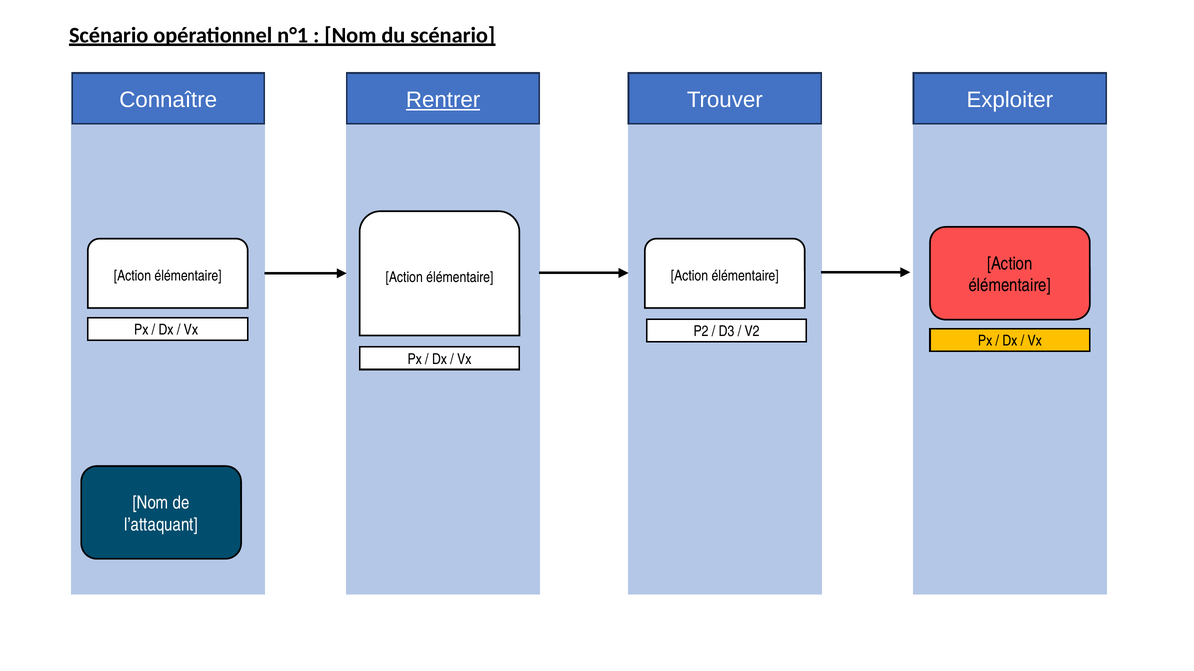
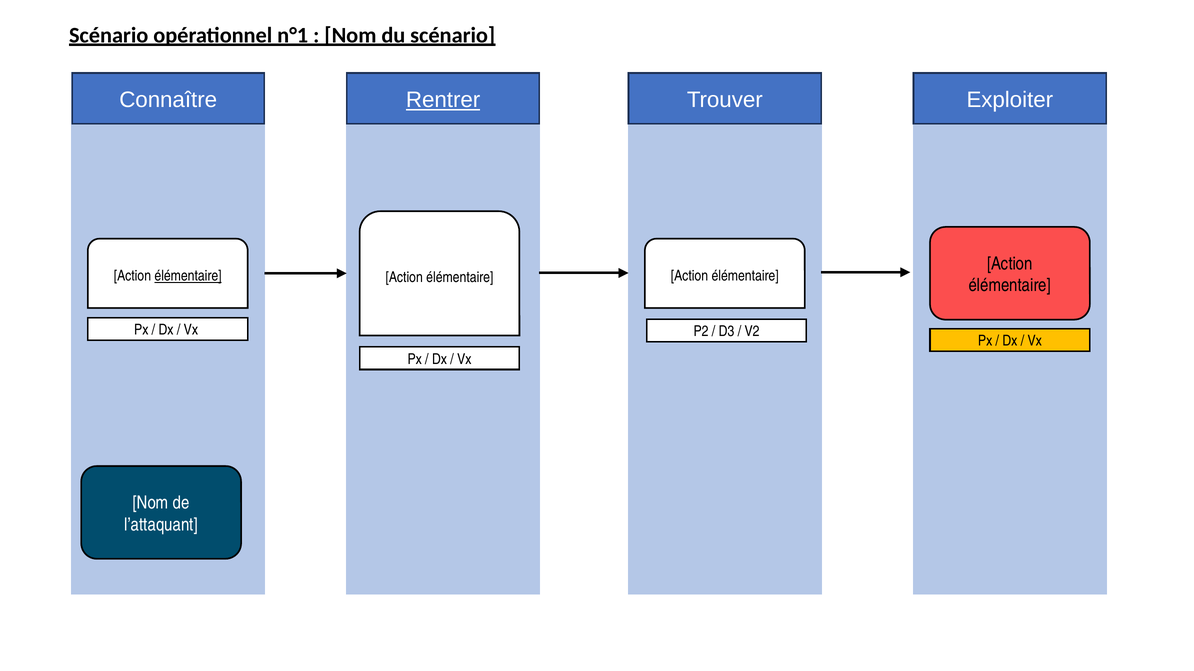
élémentaire at (188, 276) underline: none -> present
